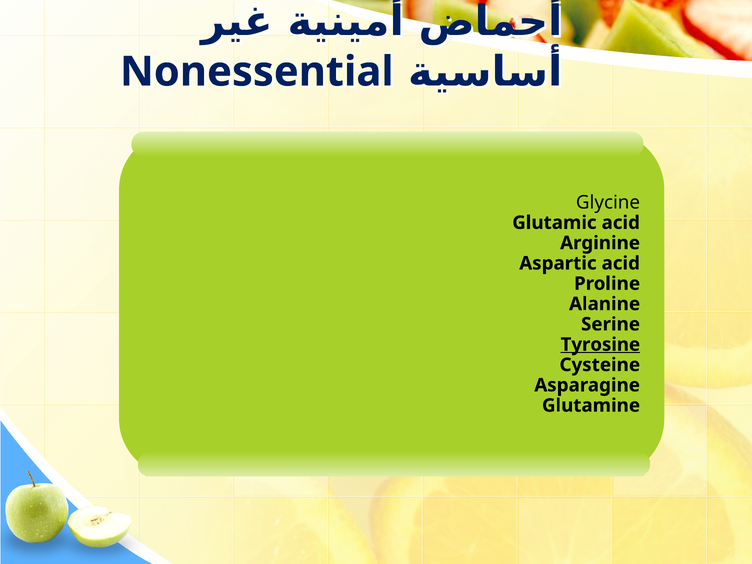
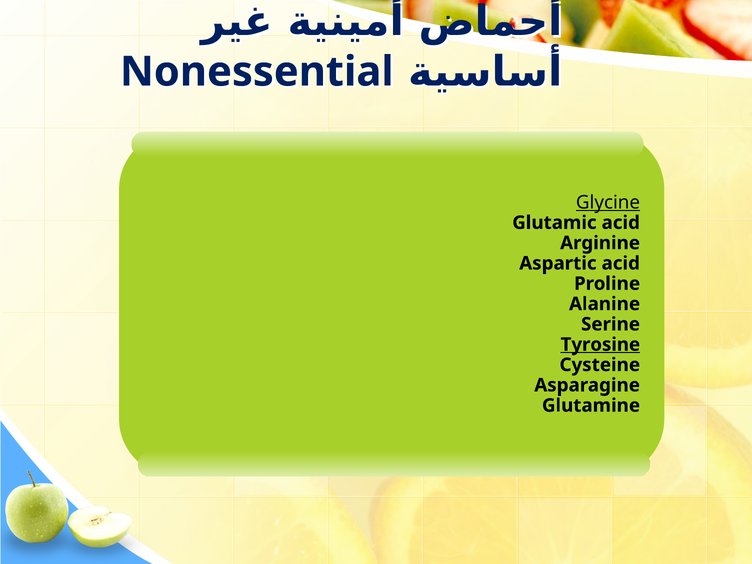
Glycine underline: none -> present
